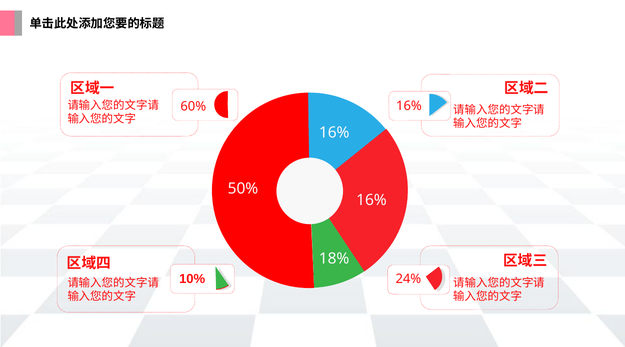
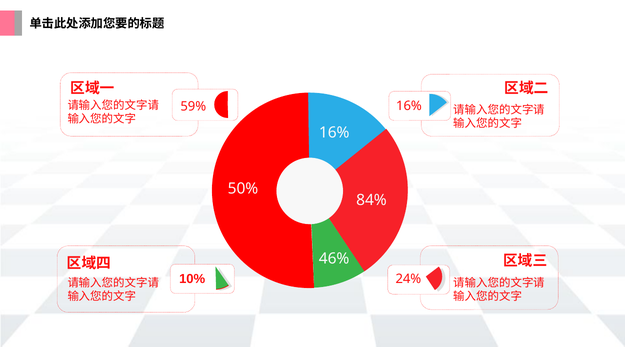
60%: 60% -> 59%
16% at (371, 200): 16% -> 84%
18%: 18% -> 46%
